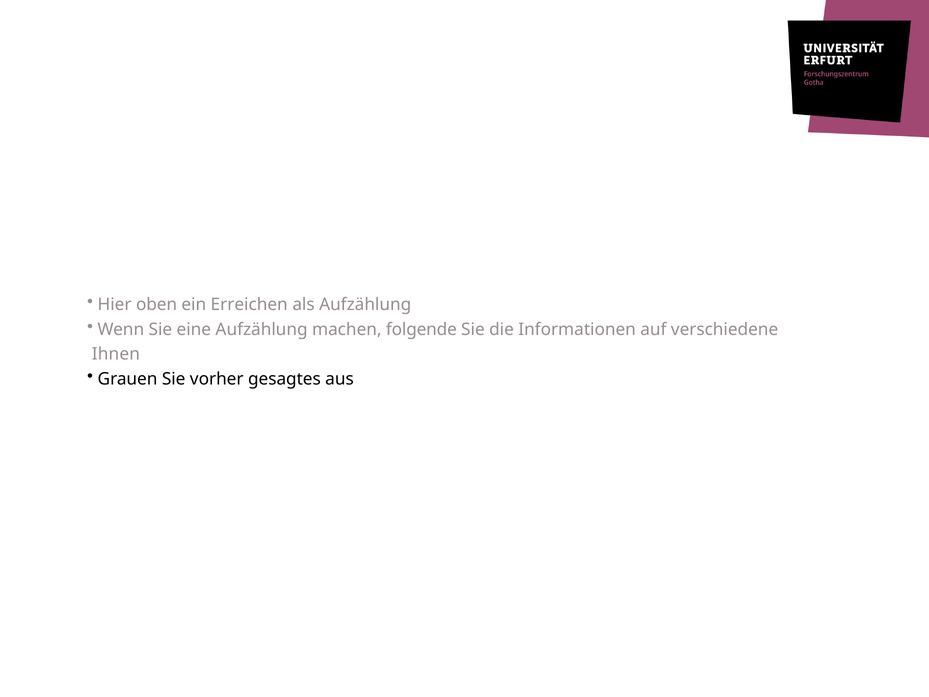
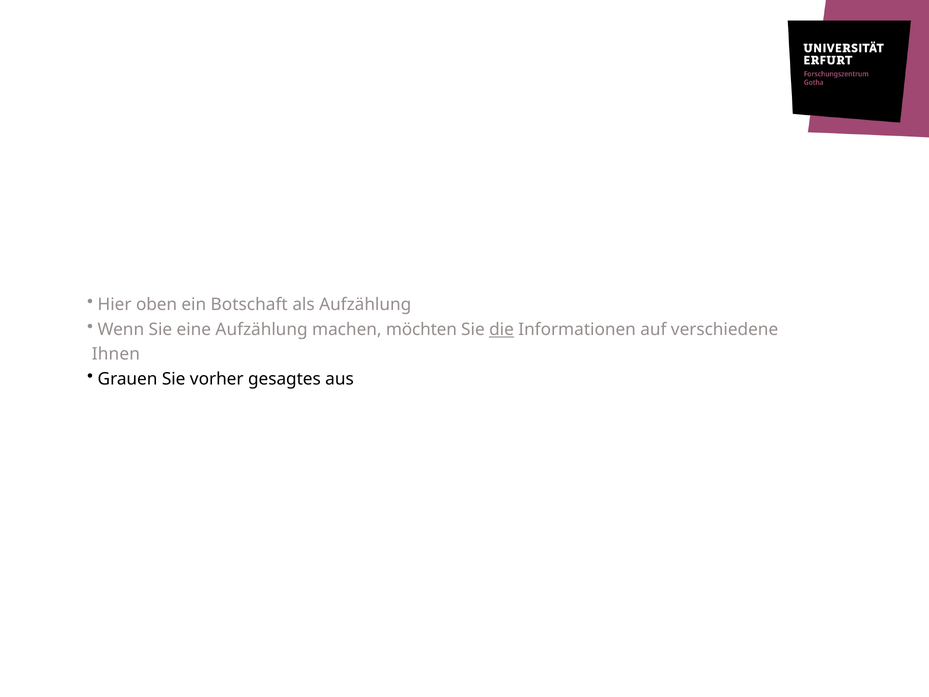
Erreichen: Erreichen -> Botschaft
folgende: folgende -> möchten
die underline: none -> present
